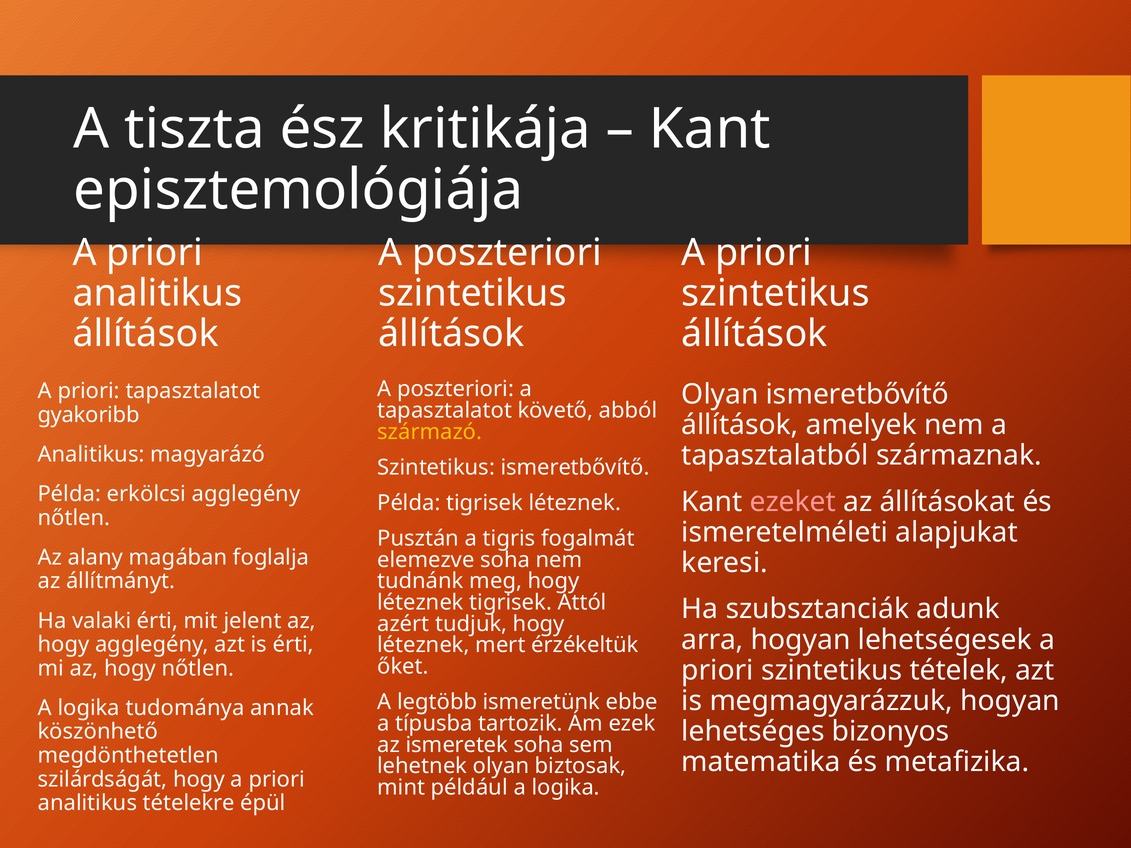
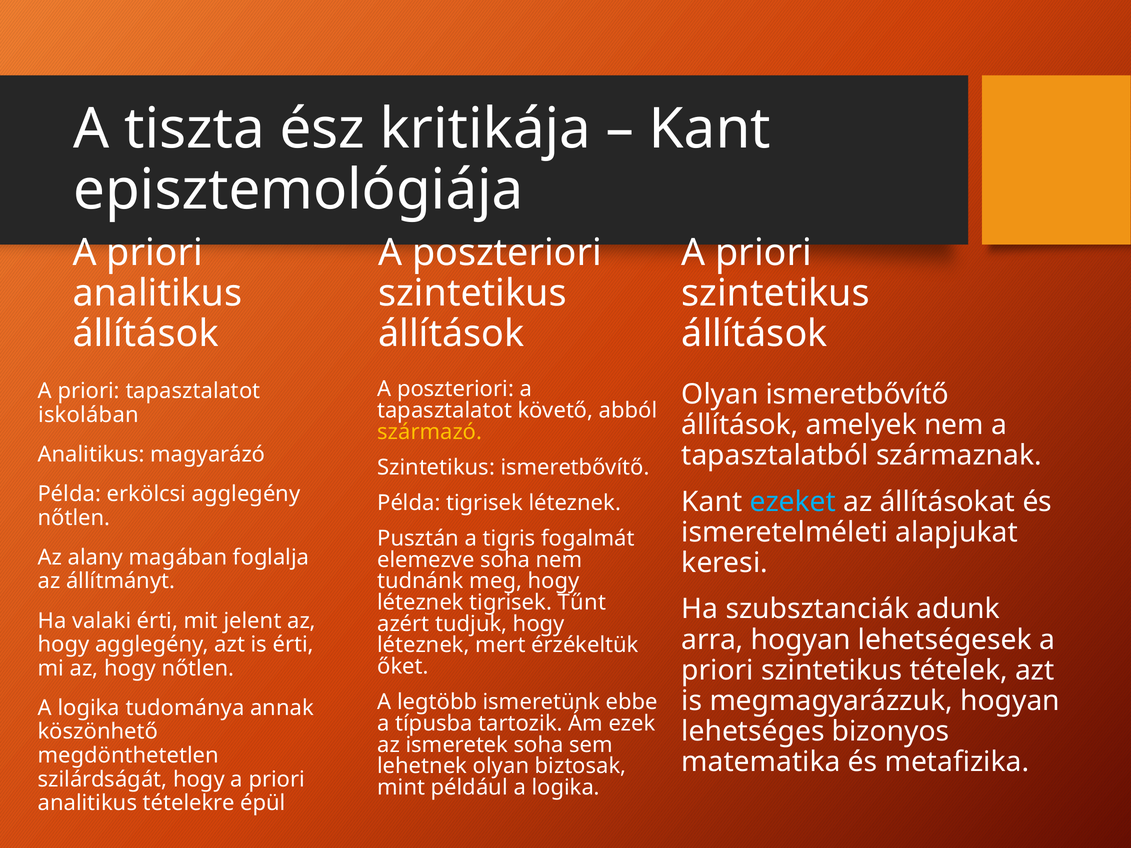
gyakoribb: gyakoribb -> iskolában
ezeket colour: pink -> light blue
Attól: Attól -> Tűnt
